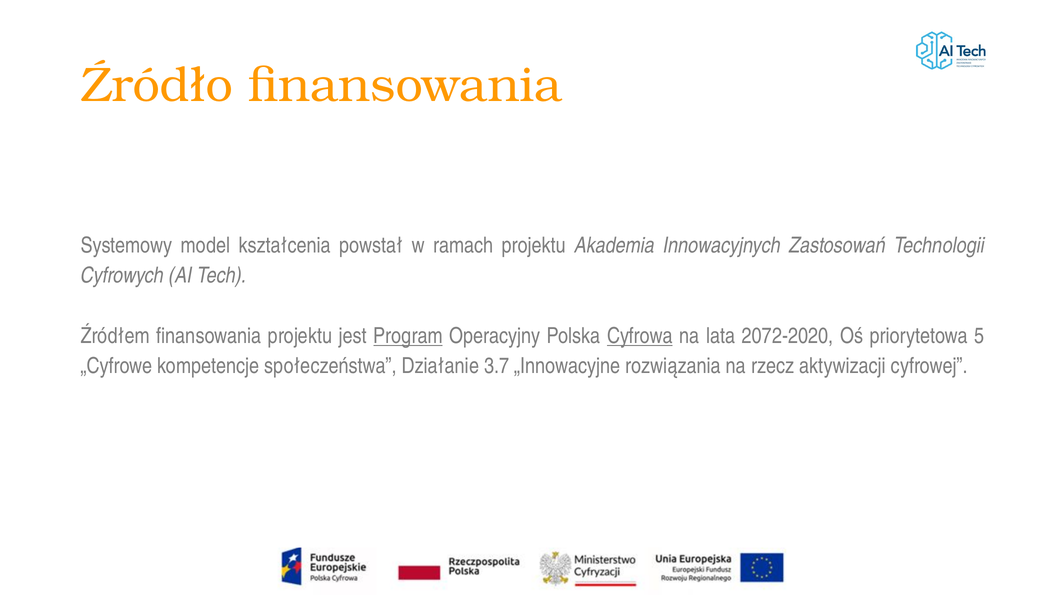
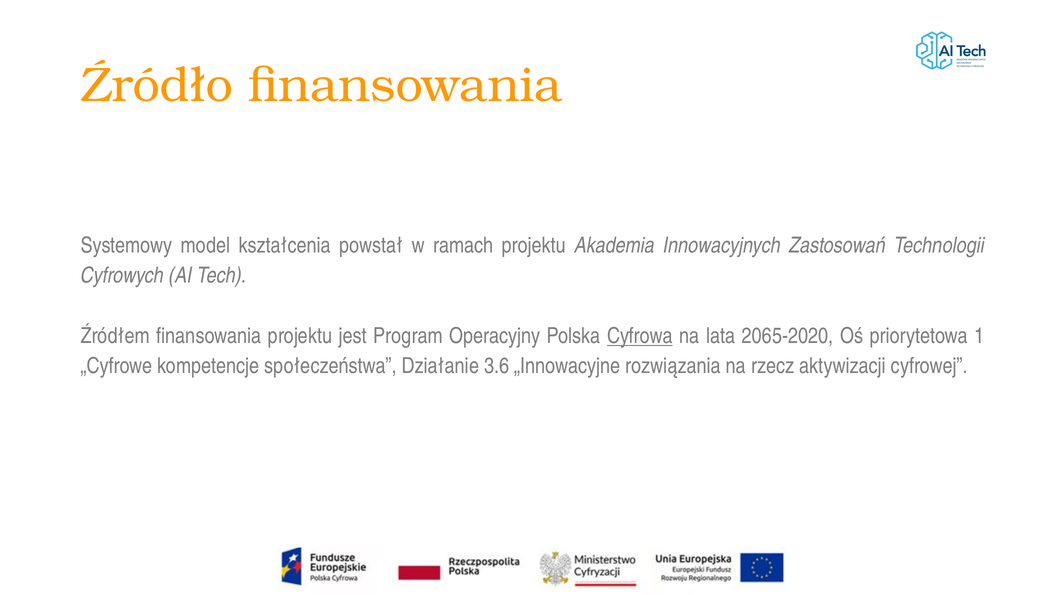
Program underline: present -> none
2072-2020: 2072-2020 -> 2065-2020
5: 5 -> 1
3.7: 3.7 -> 3.6
